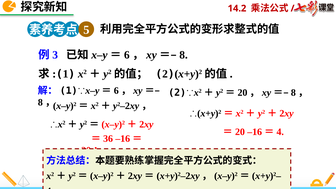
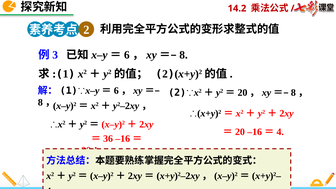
5: 5 -> 2
